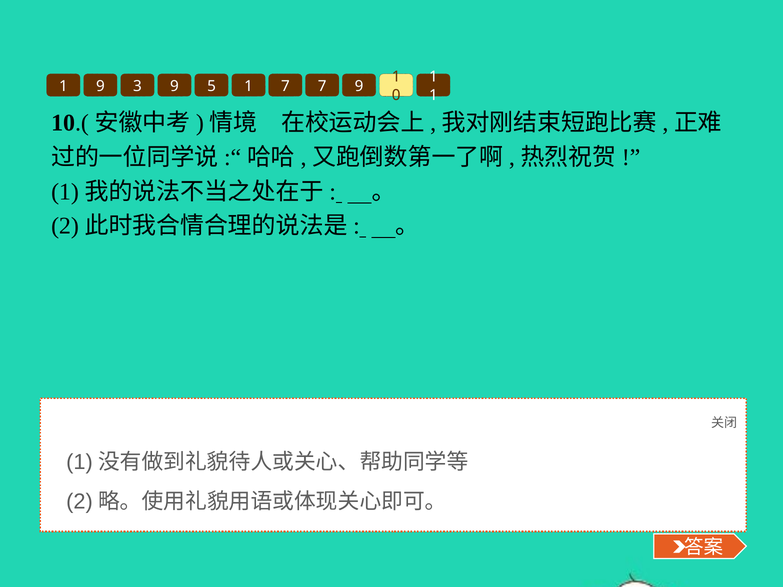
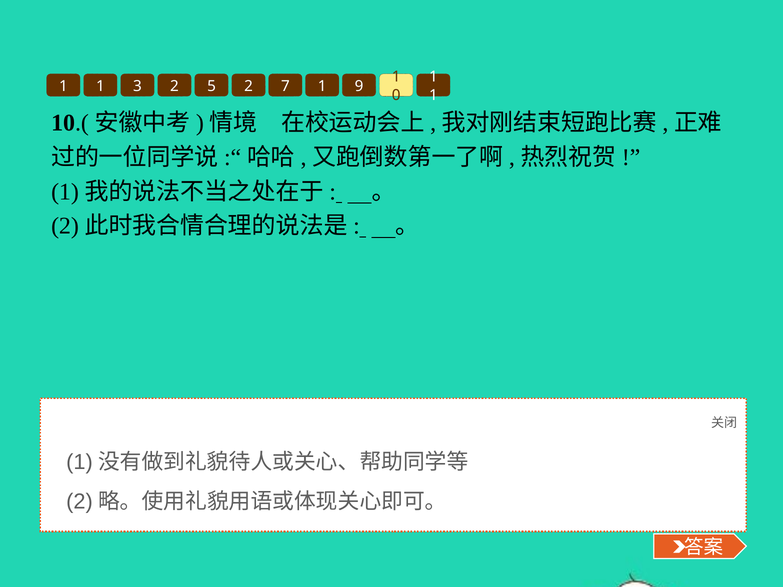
9 at (100, 86): 9 -> 1
3 9: 9 -> 2
5 1: 1 -> 2
7 7: 7 -> 1
